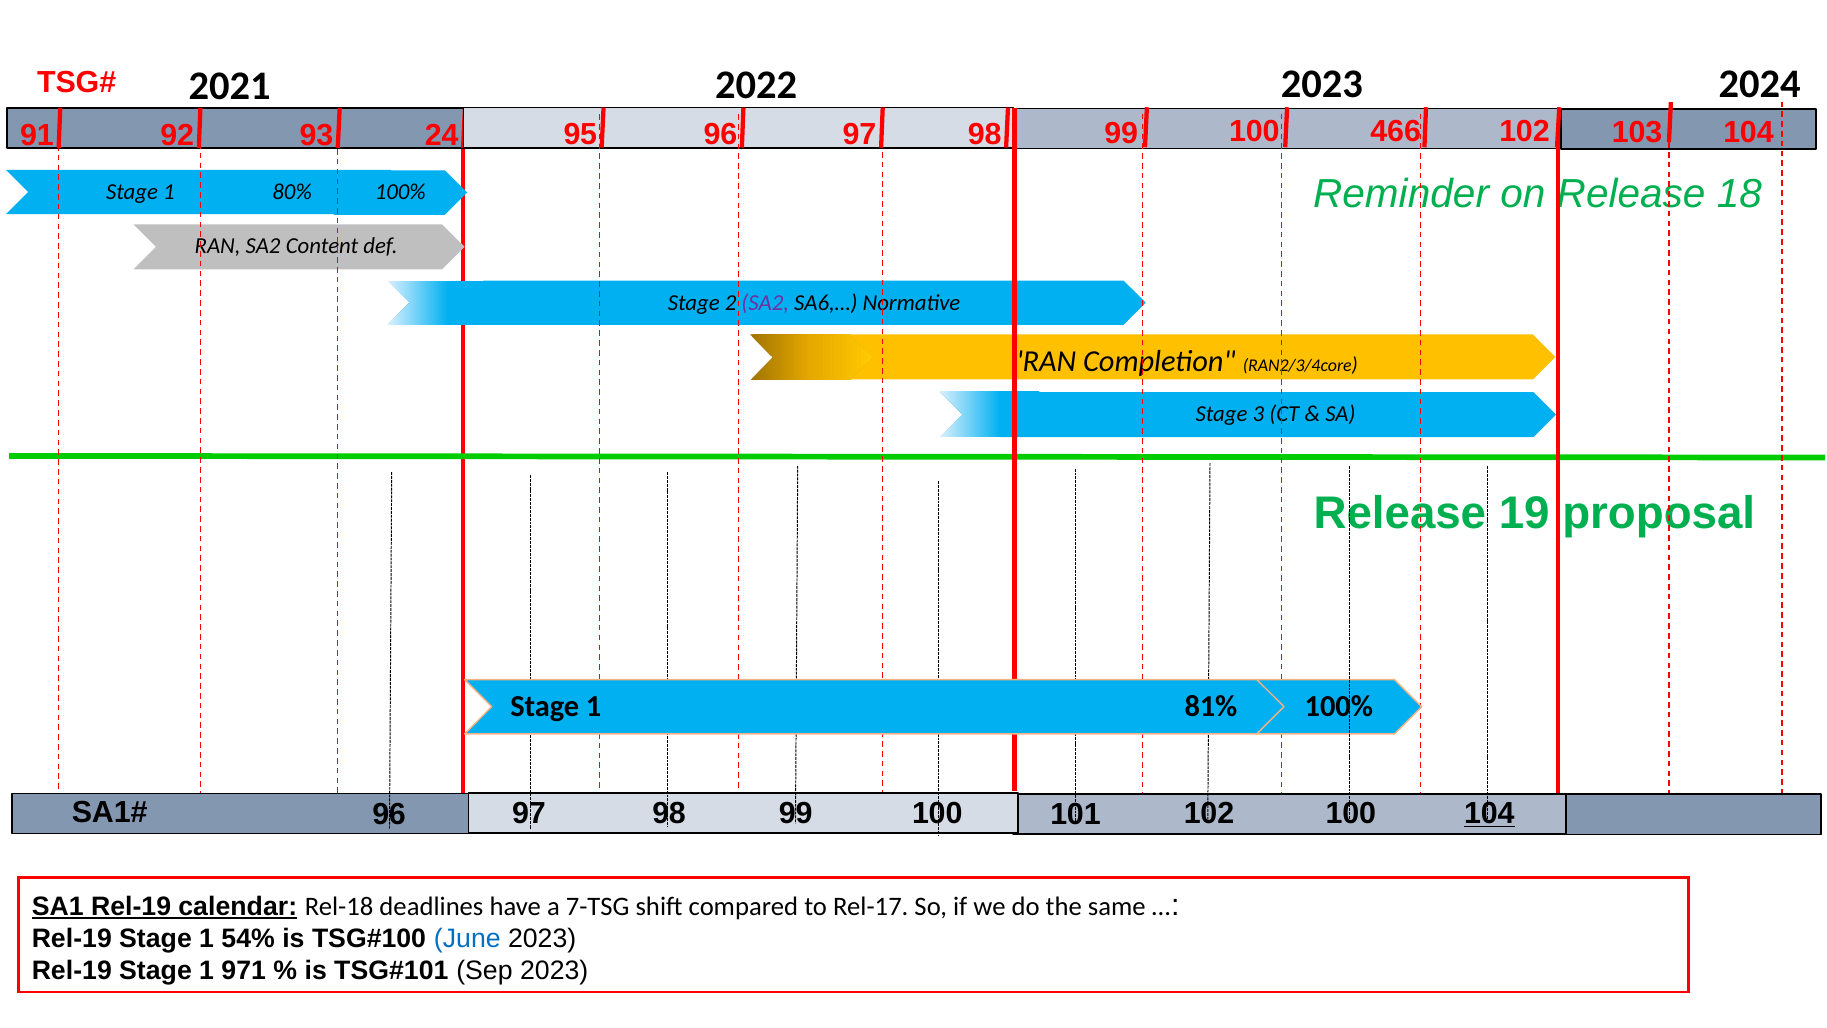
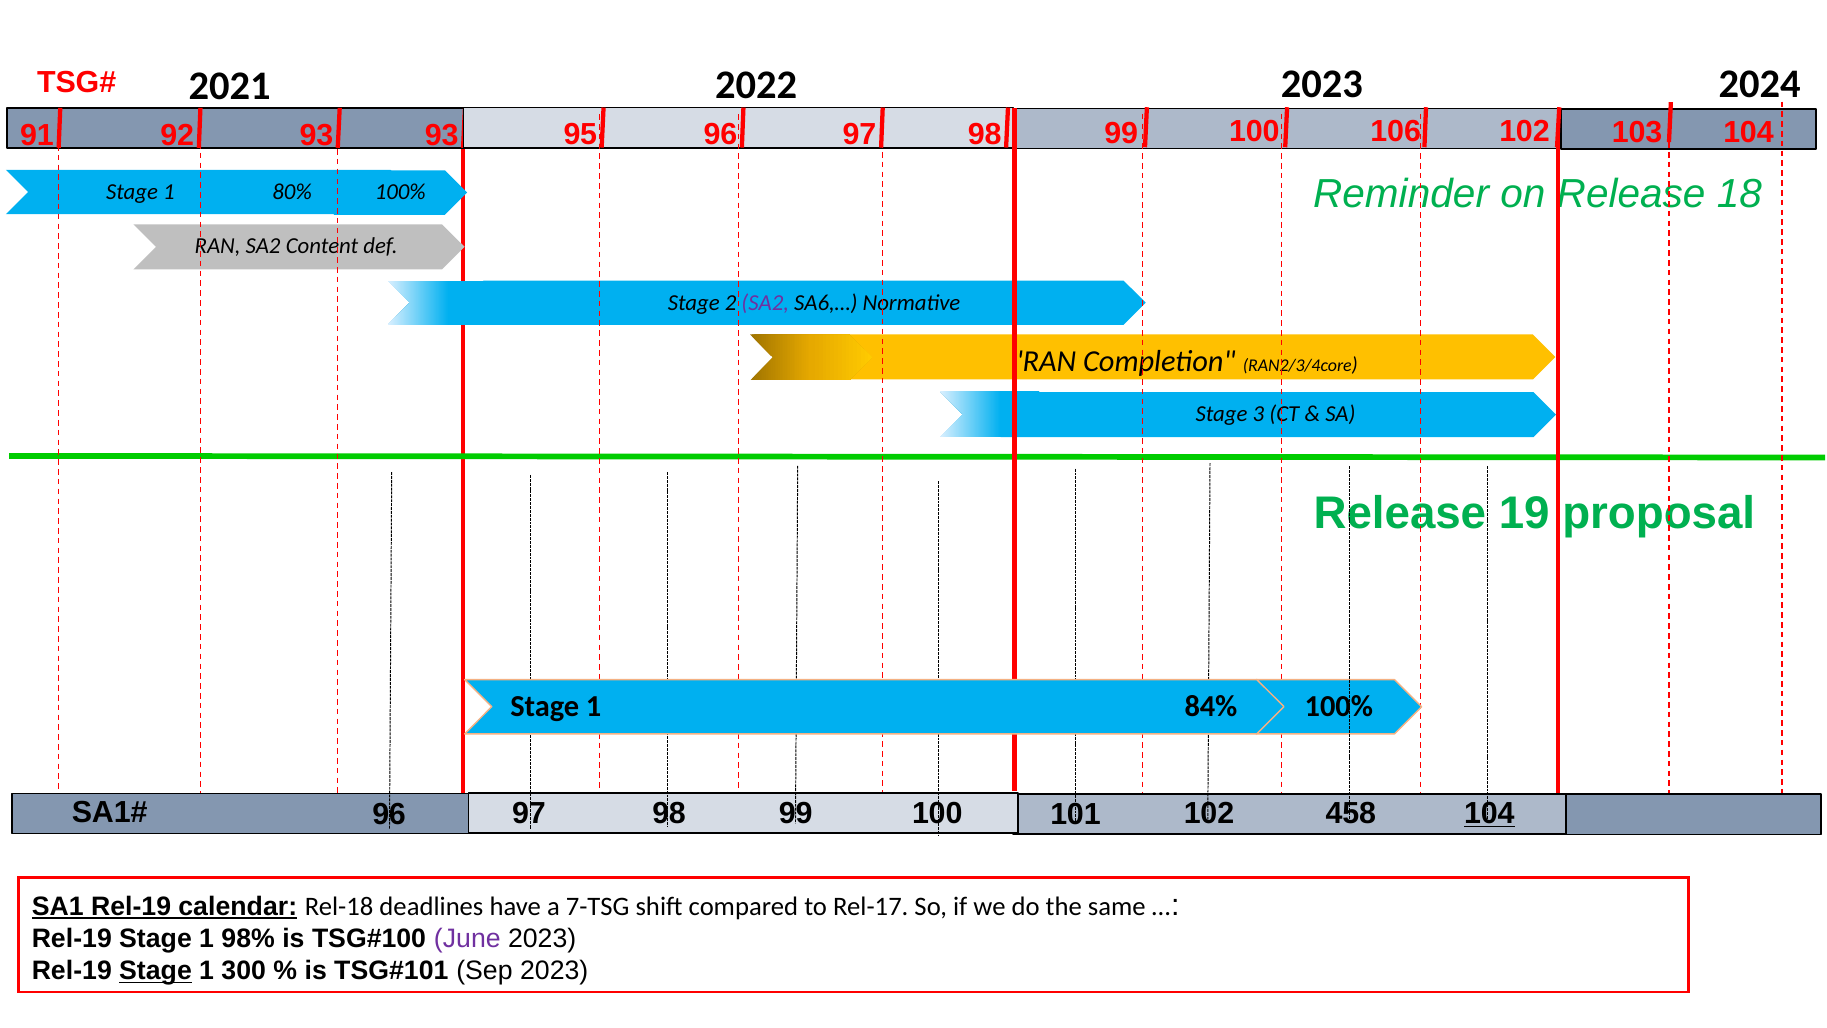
466: 466 -> 106
93 24: 24 -> 93
81%: 81% -> 84%
102 100: 100 -> 458
54%: 54% -> 98%
June colour: blue -> purple
Stage at (155, 971) underline: none -> present
971: 971 -> 300
